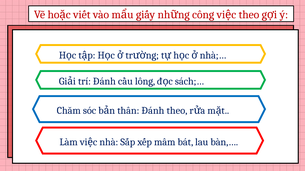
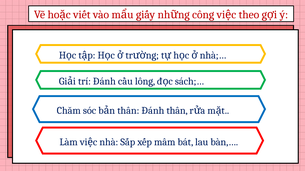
Đánh theo: theo -> thân
